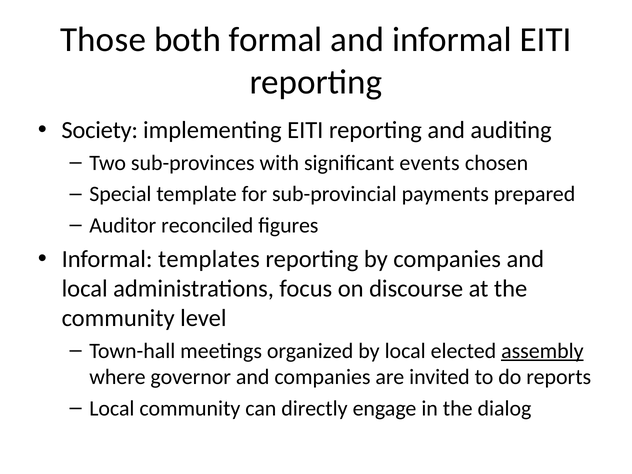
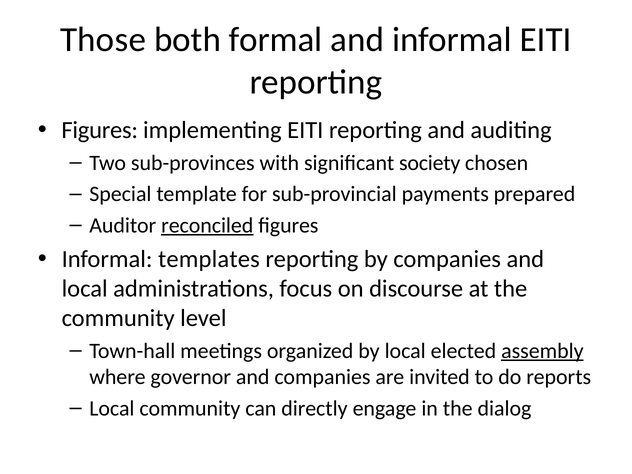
Society at (100, 130): Society -> Figures
events: events -> society
reconciled underline: none -> present
